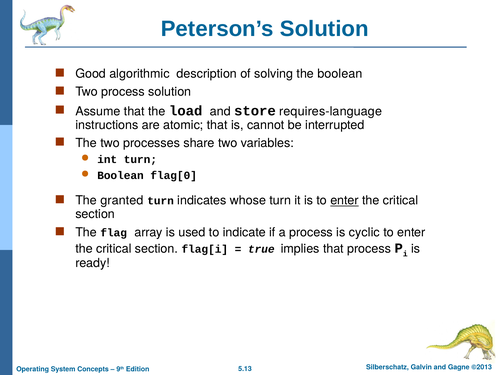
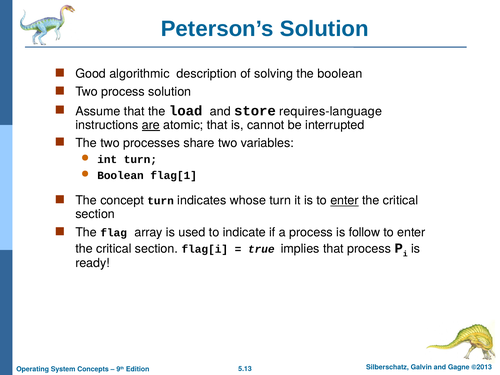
are underline: none -> present
flag[0: flag[0 -> flag[1
granted: granted -> concept
cyclic: cyclic -> follow
